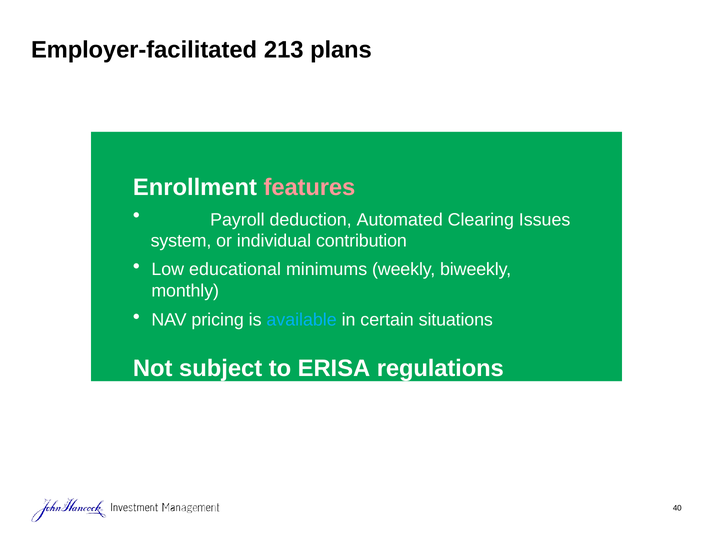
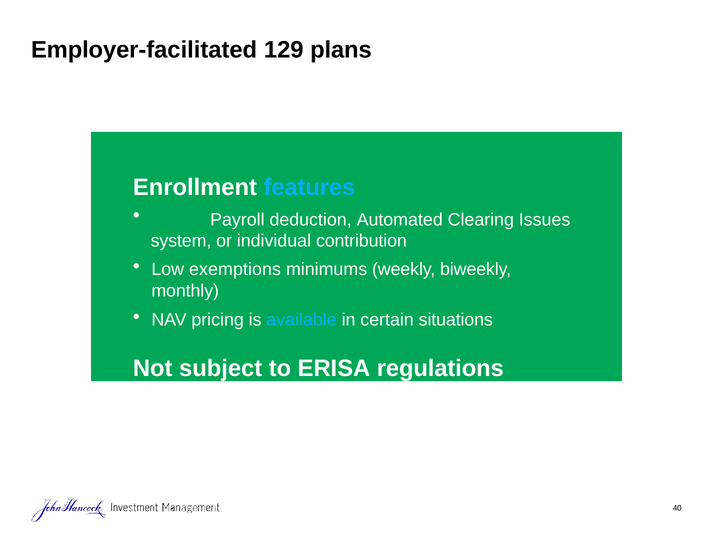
213: 213 -> 129
features colour: pink -> light blue
educational: educational -> exemptions
